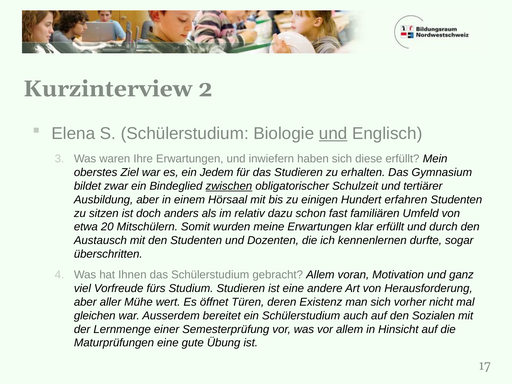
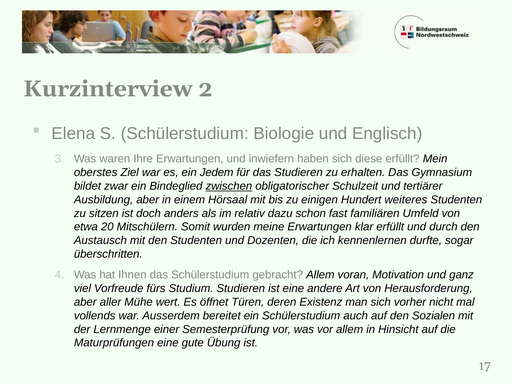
und at (333, 133) underline: present -> none
erfahren: erfahren -> weiteres
gleichen: gleichen -> vollends
